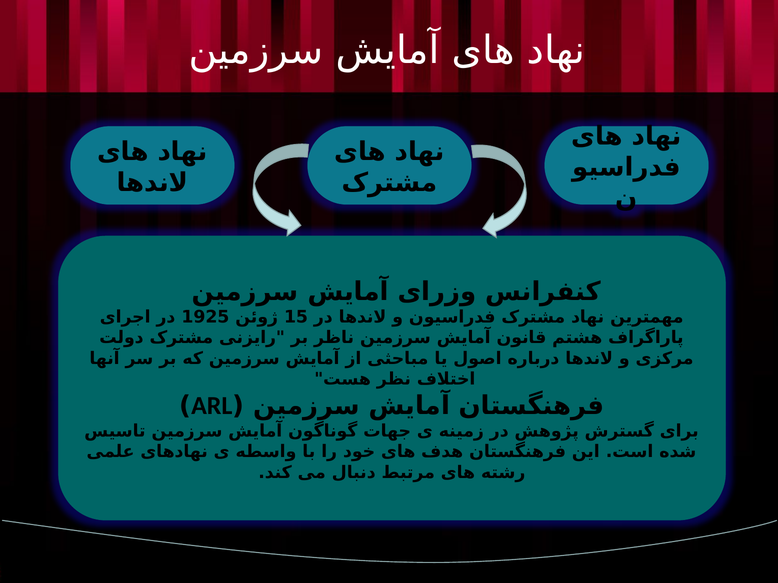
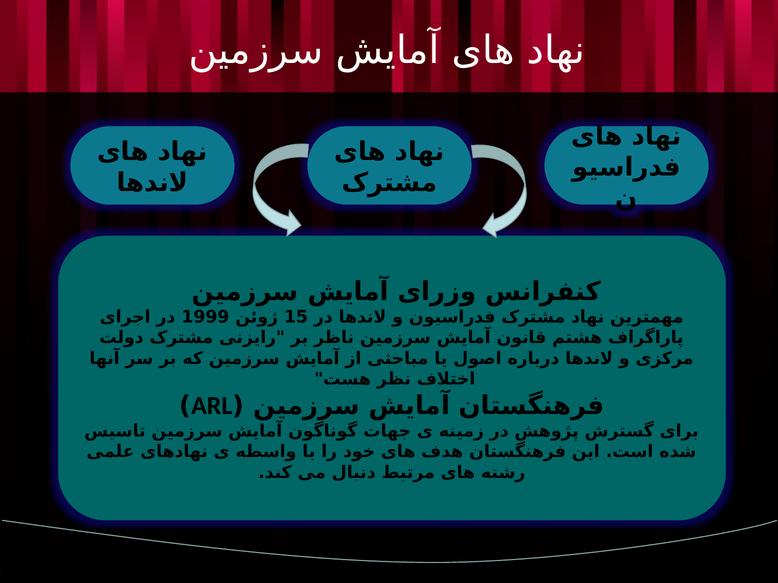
1925: 1925 -> 1999
